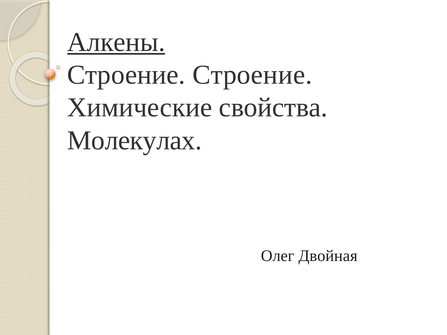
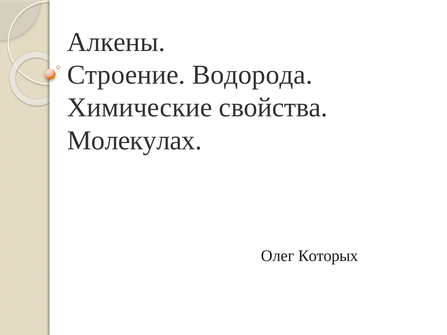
Алкены underline: present -> none
Строение Строение: Строение -> Водорода
Двойная: Двойная -> Которых
